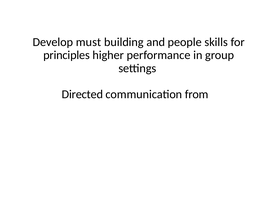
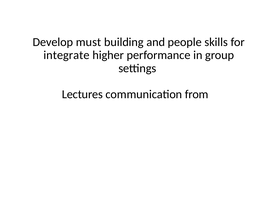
principles: principles -> integrate
Directed: Directed -> Lectures
